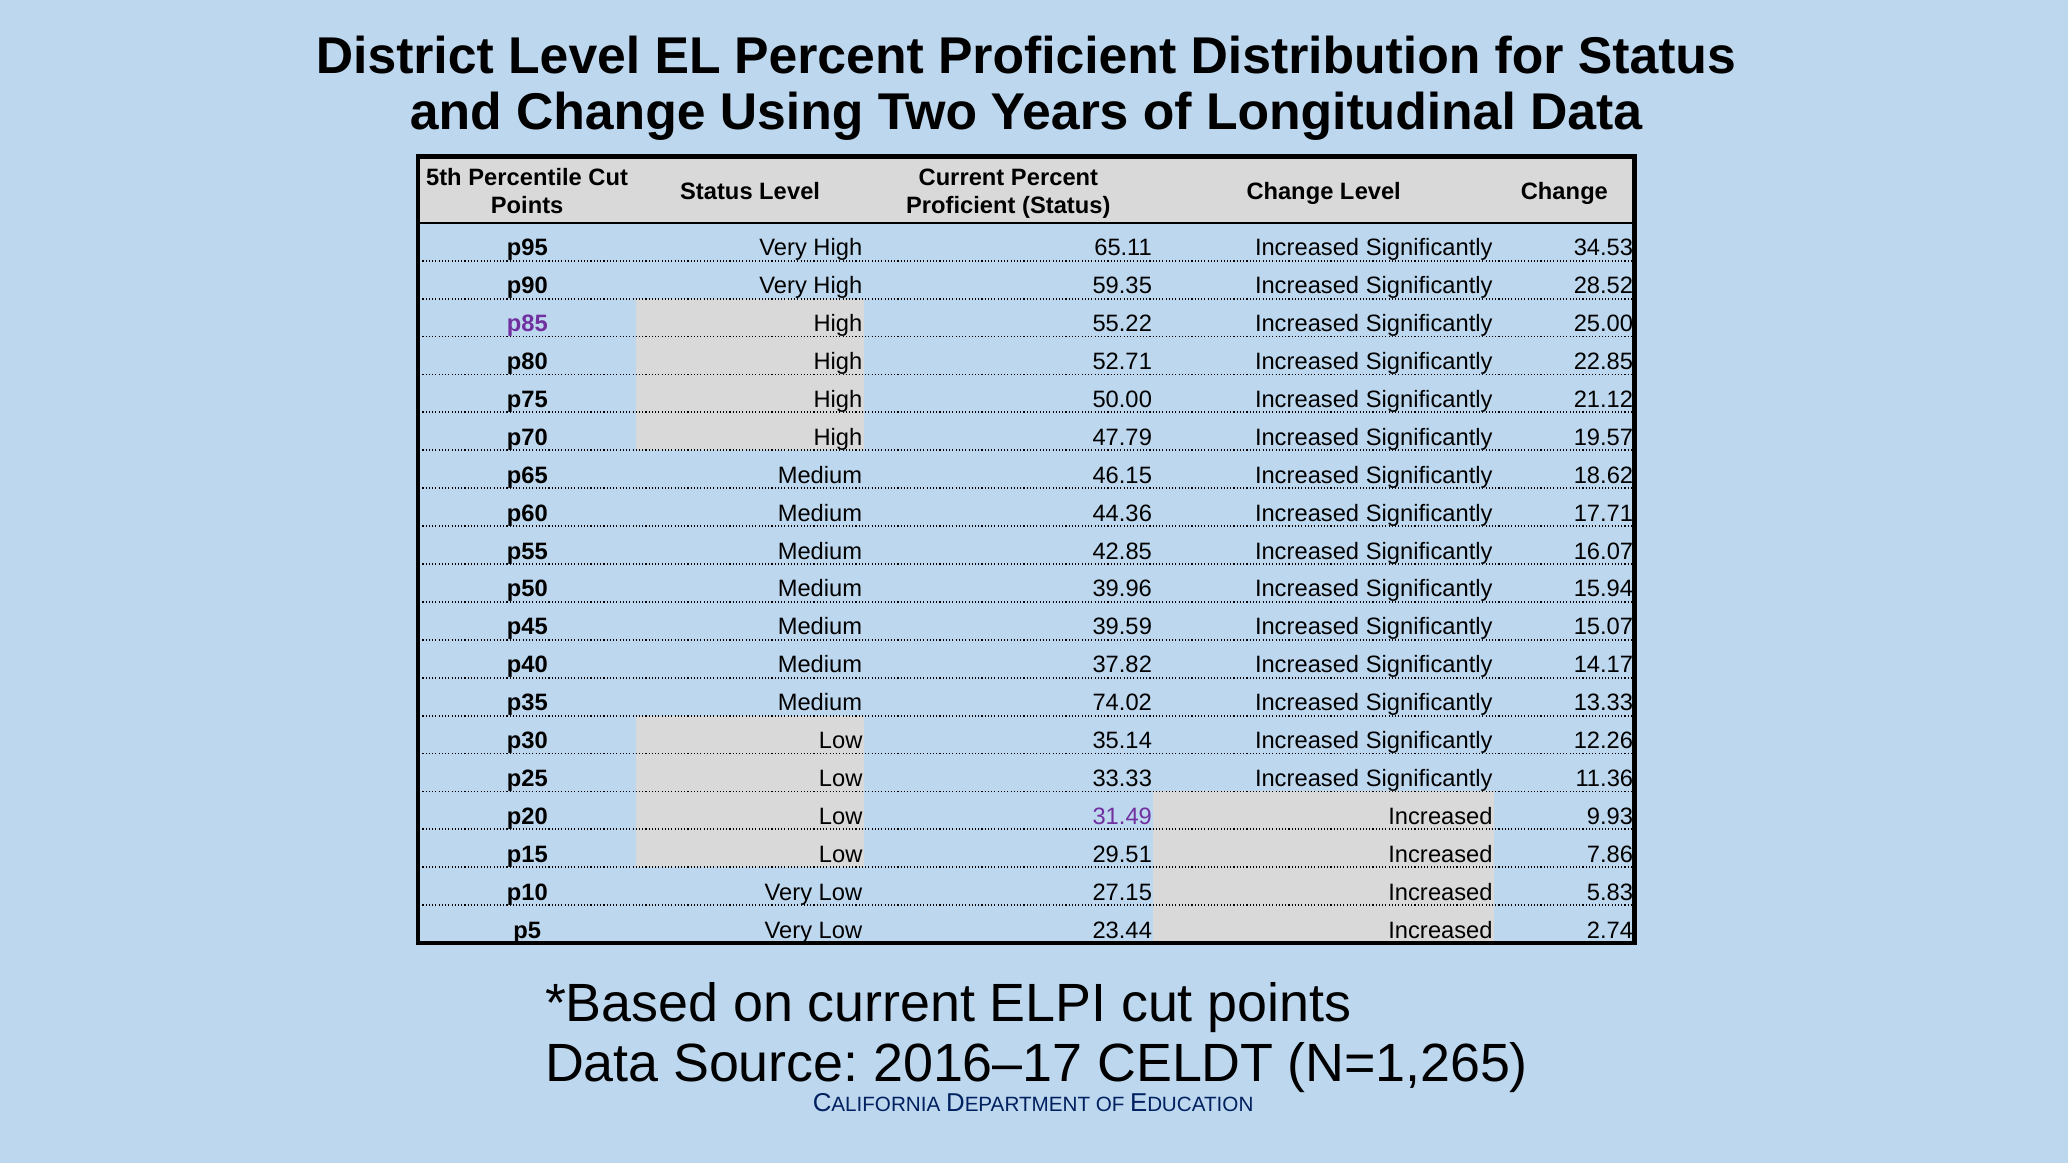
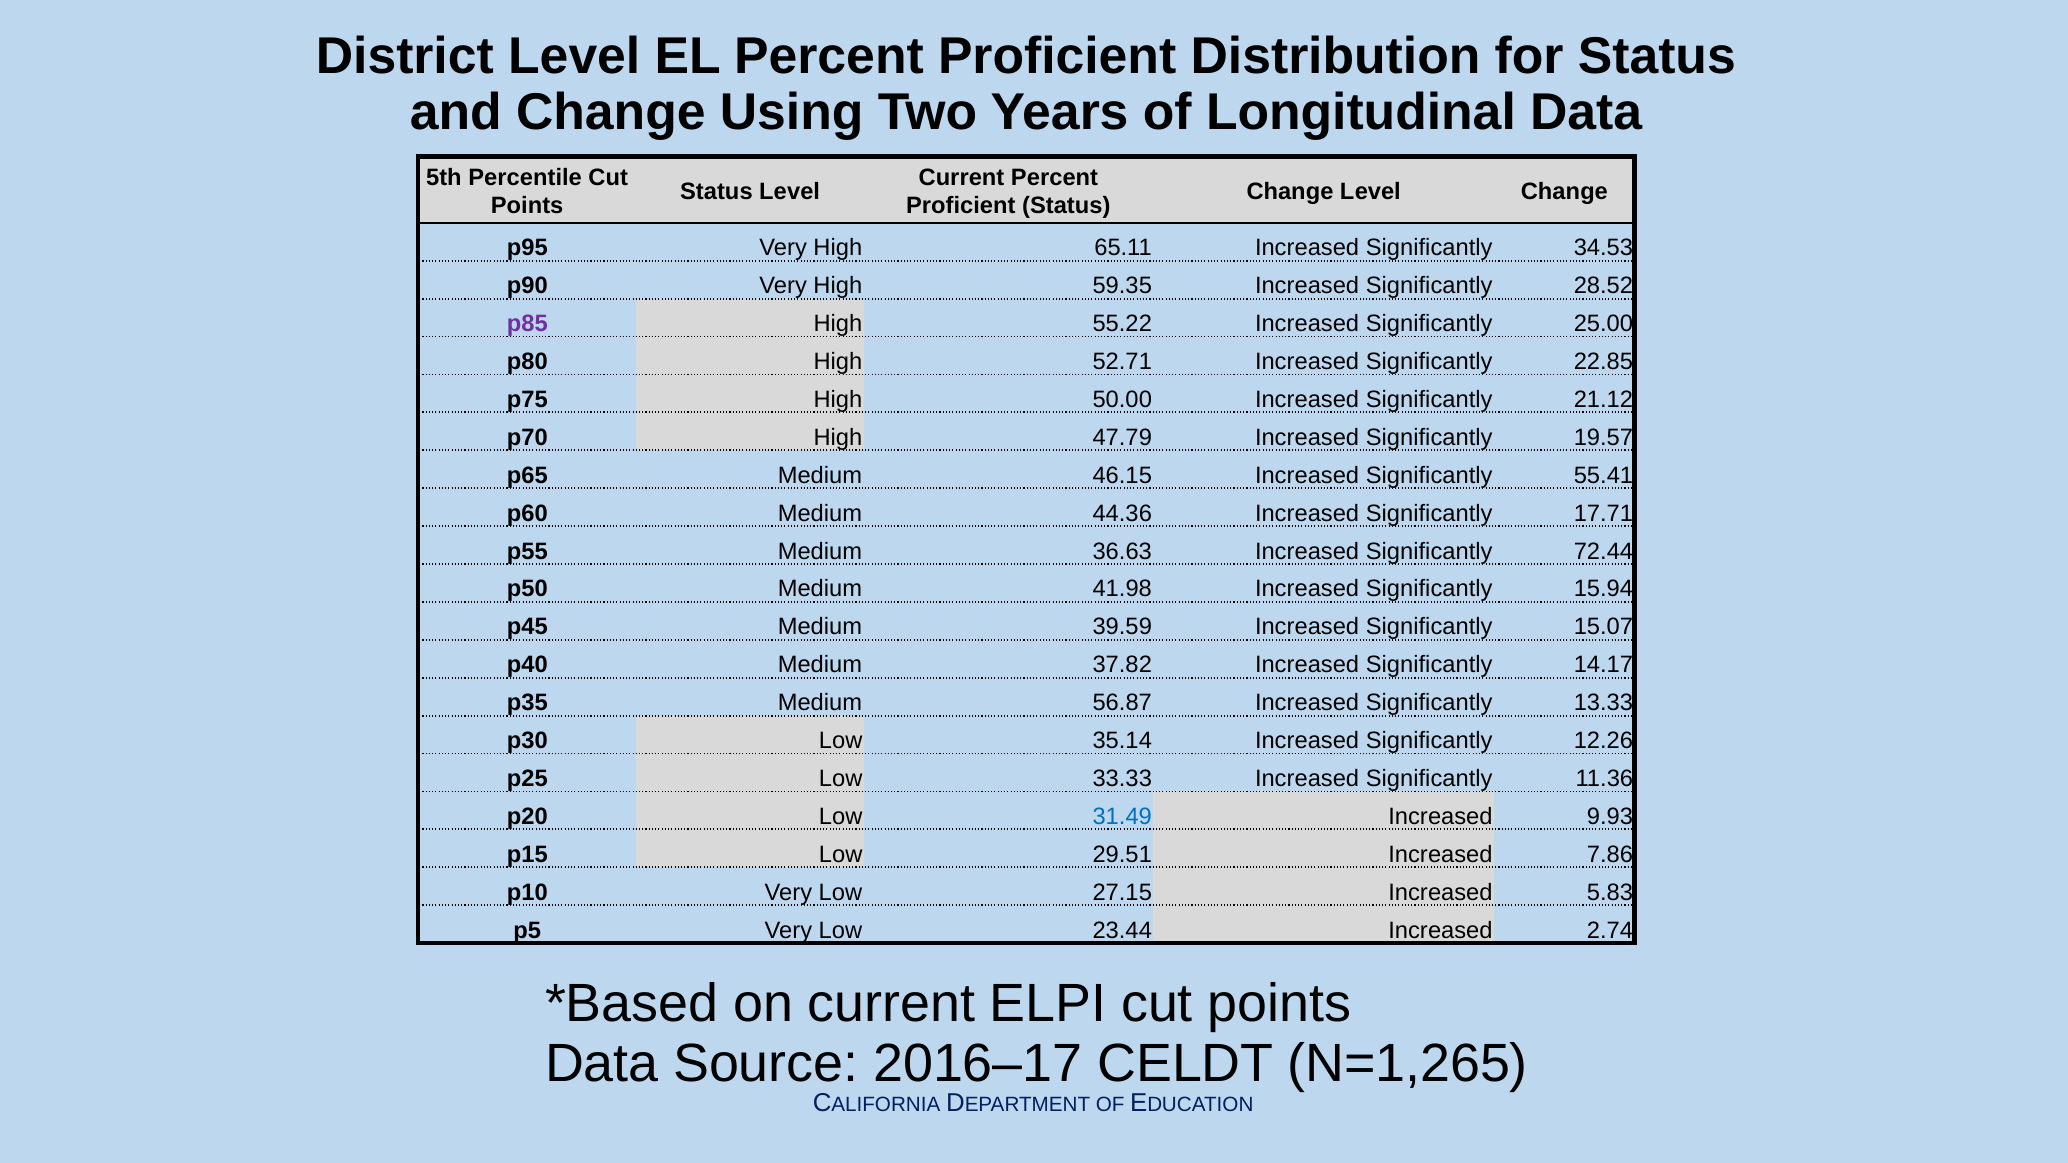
18.62: 18.62 -> 55.41
42.85: 42.85 -> 36.63
16.07: 16.07 -> 72.44
39.96: 39.96 -> 41.98
74.02: 74.02 -> 56.87
31.49 colour: purple -> blue
